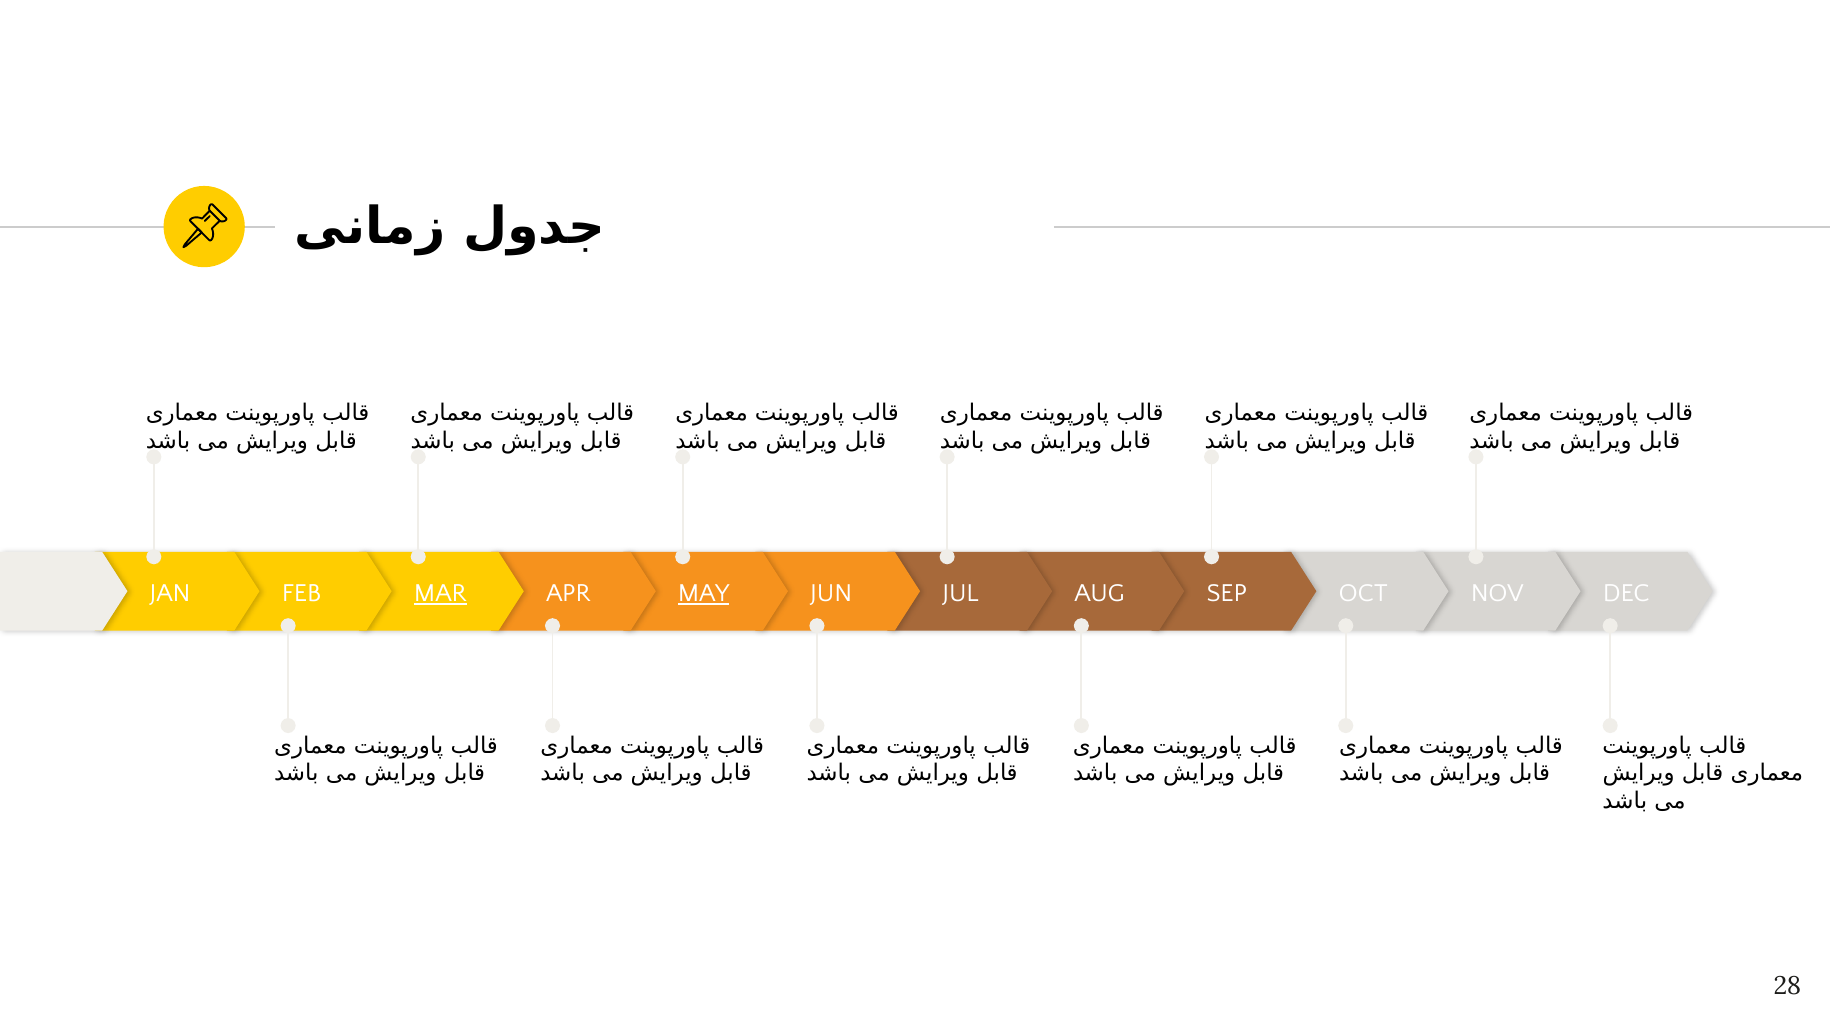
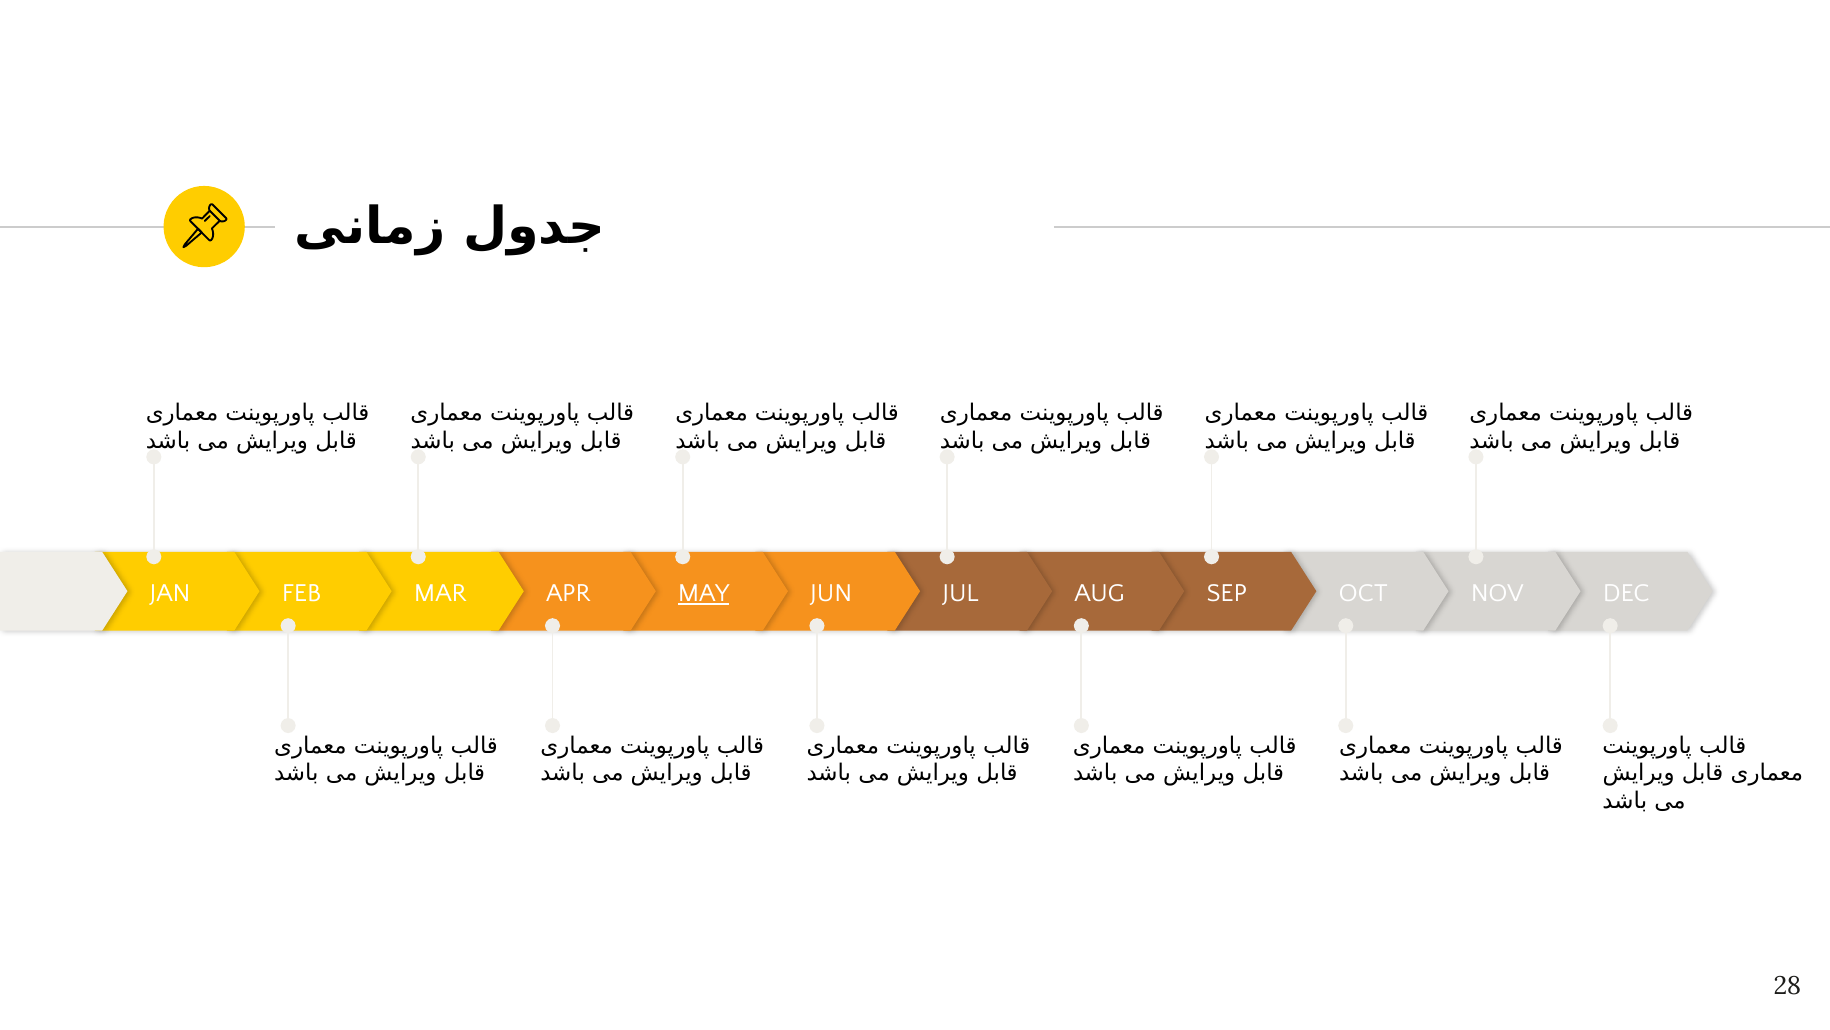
MAR underline: present -> none
